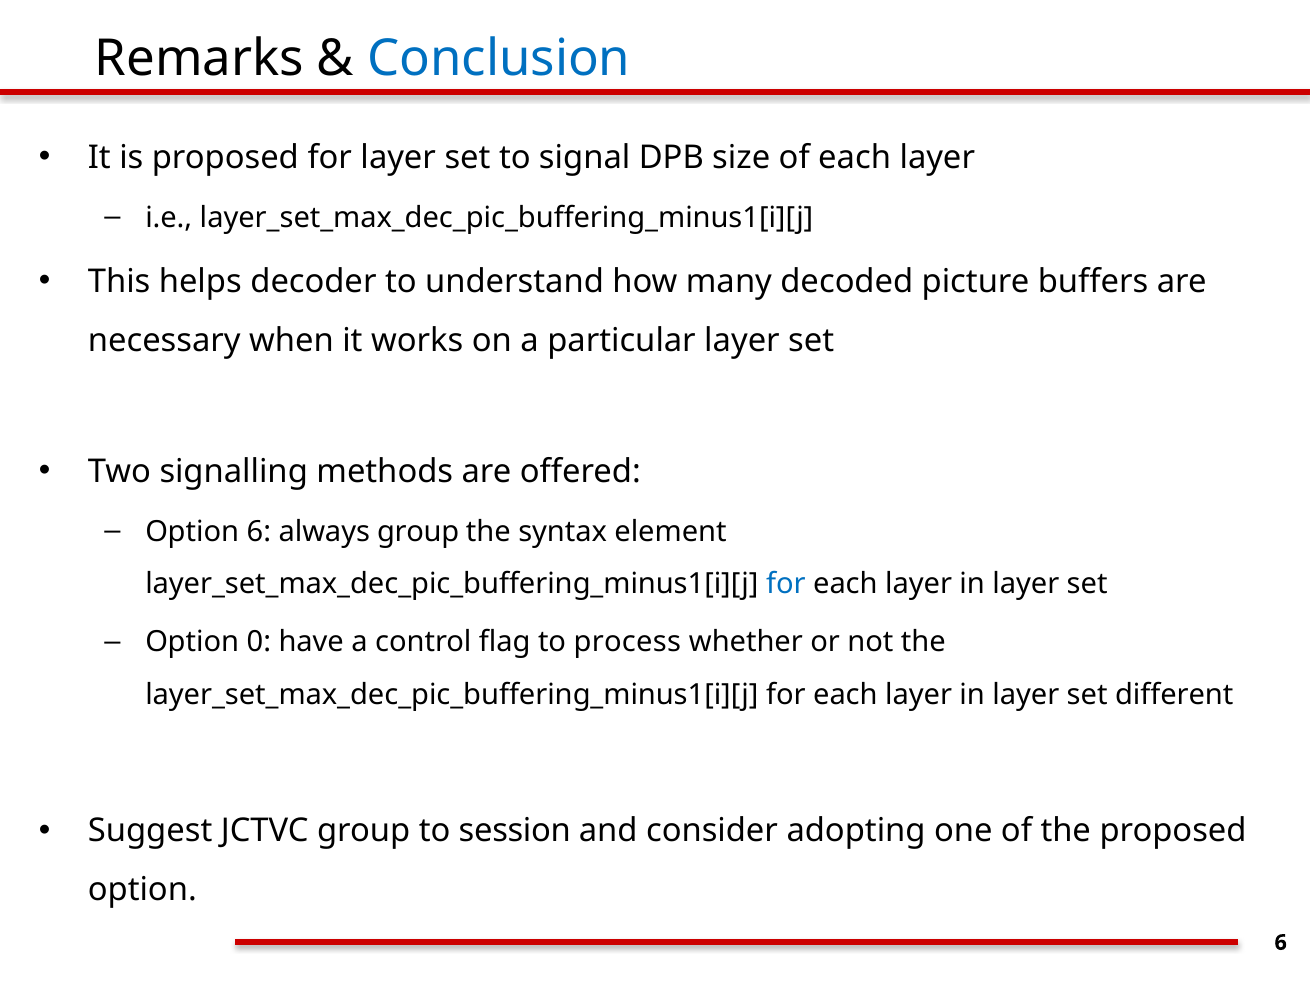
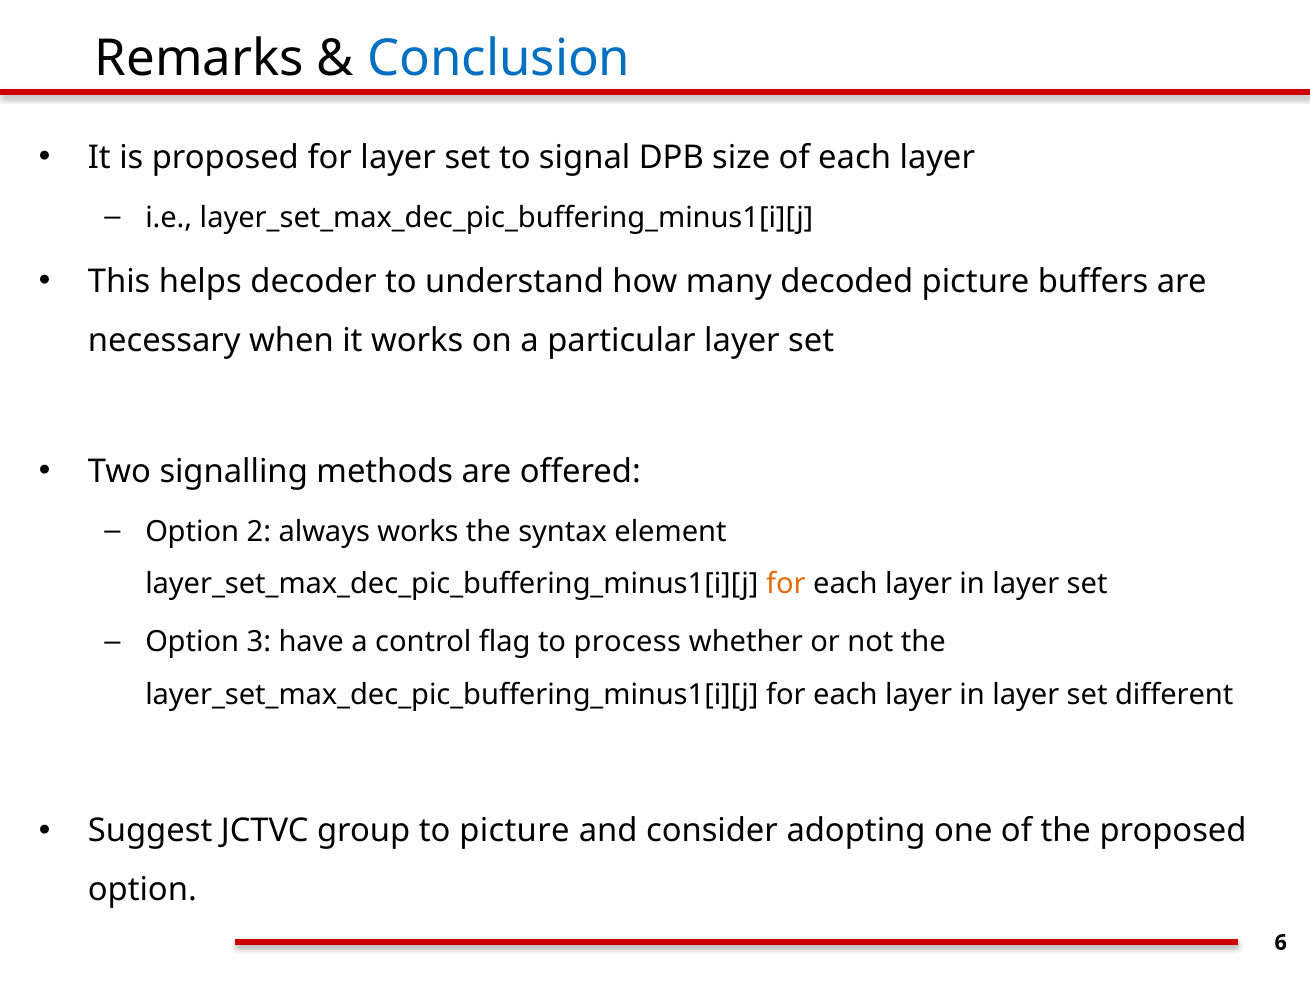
Option 6: 6 -> 2
always group: group -> works
for at (786, 584) colour: blue -> orange
0: 0 -> 3
to session: session -> picture
